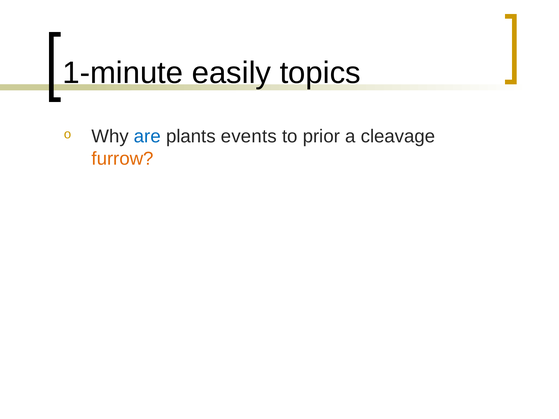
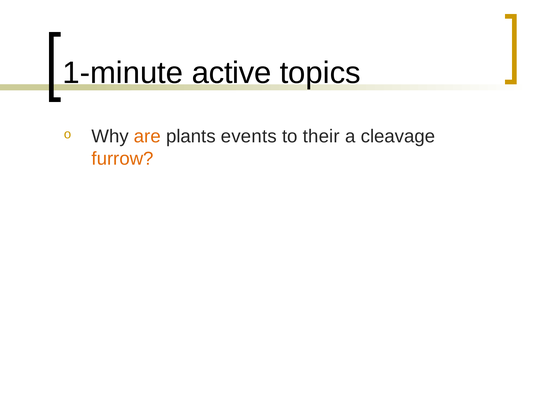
easily: easily -> active
are colour: blue -> orange
prior: prior -> their
